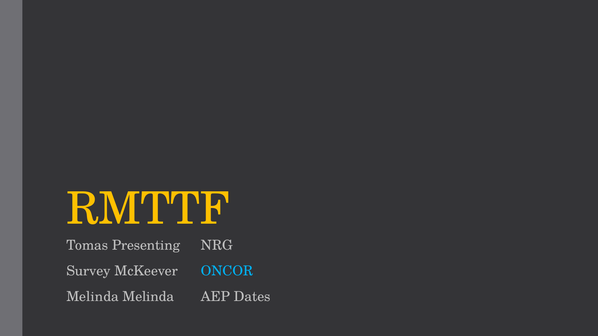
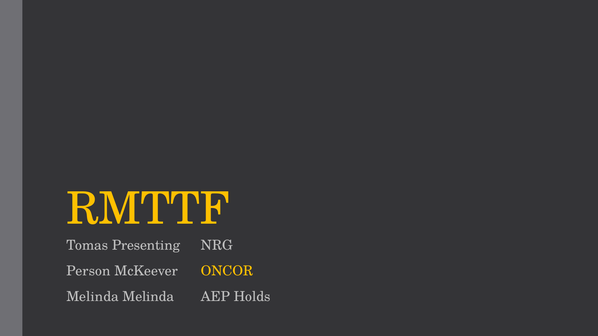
Survey: Survey -> Person
ONCOR colour: light blue -> yellow
Dates: Dates -> Holds
